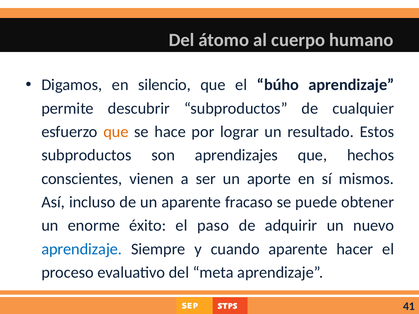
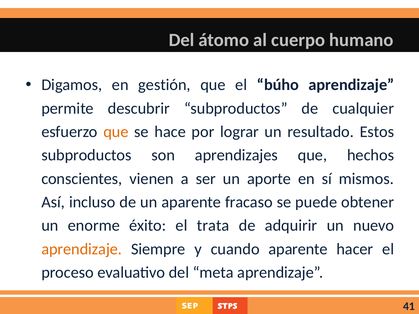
silencio: silencio -> gestión
paso: paso -> trata
aprendizaje at (82, 249) colour: blue -> orange
